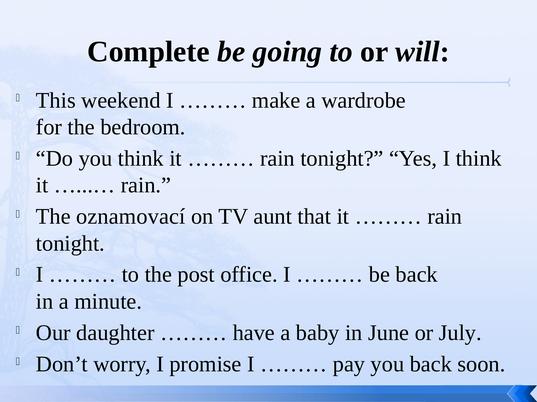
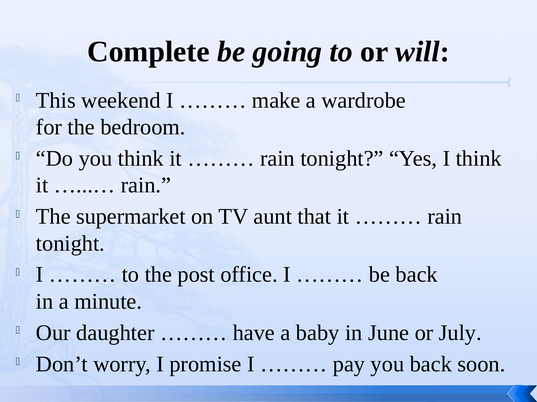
oznamovací: oznamovací -> supermarket
